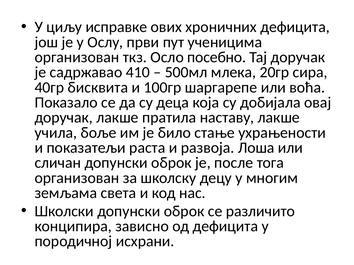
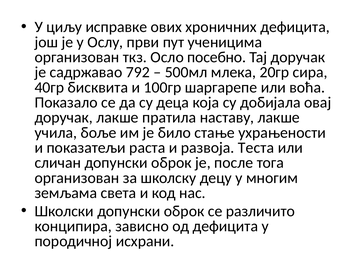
410: 410 -> 792
Лоша: Лоша -> Теста
